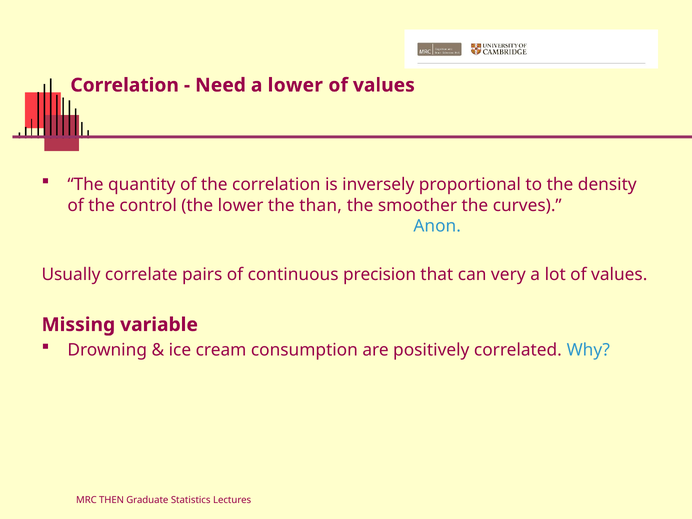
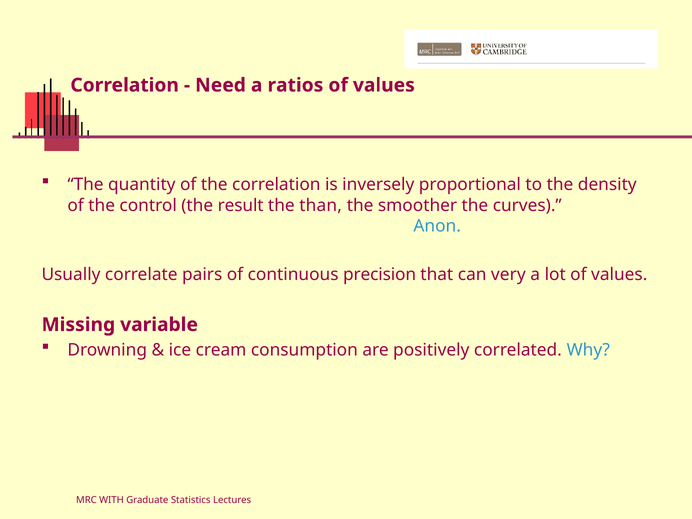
a lower: lower -> ratios
the lower: lower -> result
THEN: THEN -> WITH
